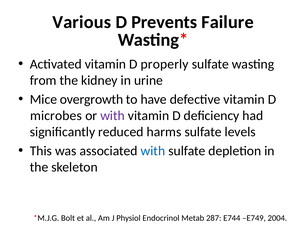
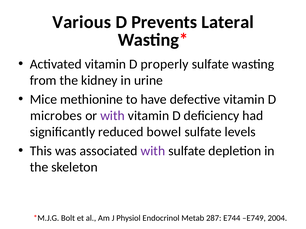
Failure: Failure -> Lateral
overgrowth: overgrowth -> methionine
harms: harms -> bowel
with at (153, 151) colour: blue -> purple
